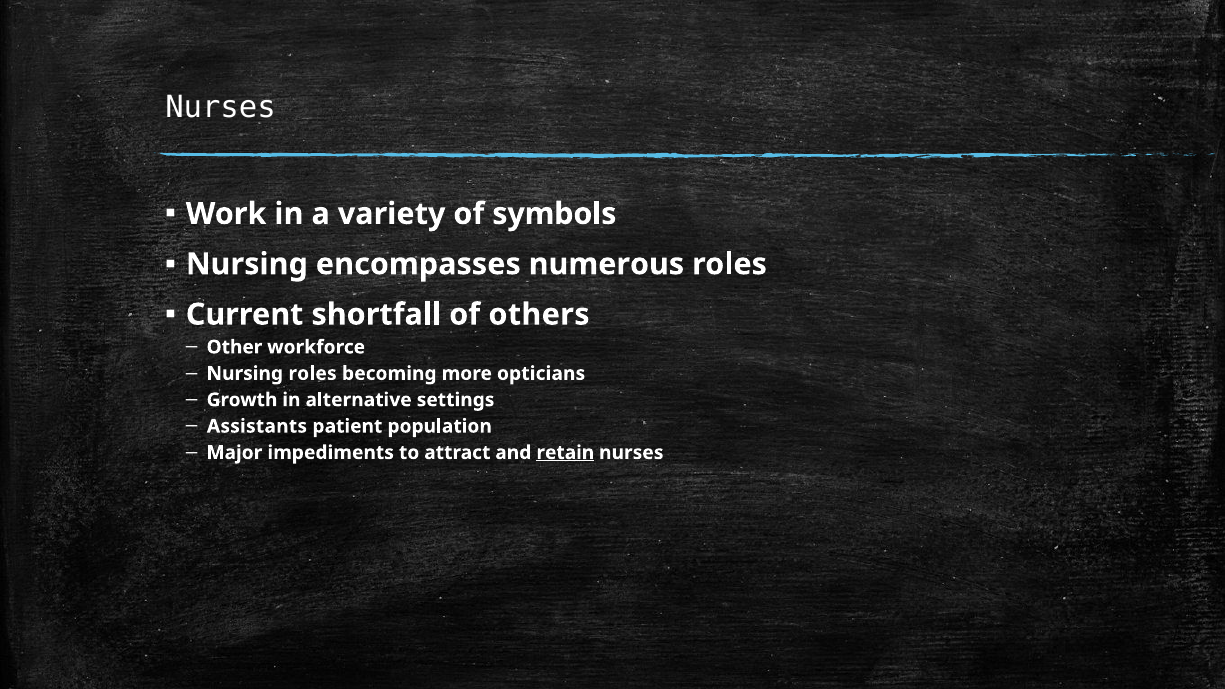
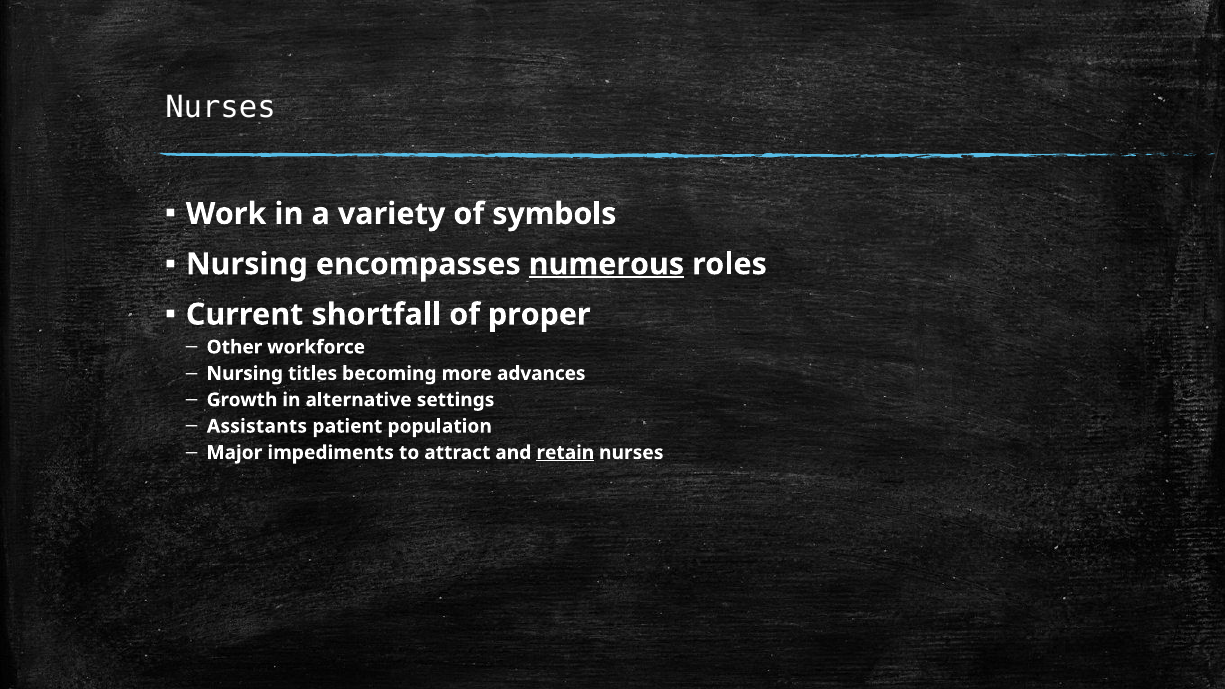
numerous underline: none -> present
others: others -> proper
Nursing roles: roles -> titles
opticians: opticians -> advances
